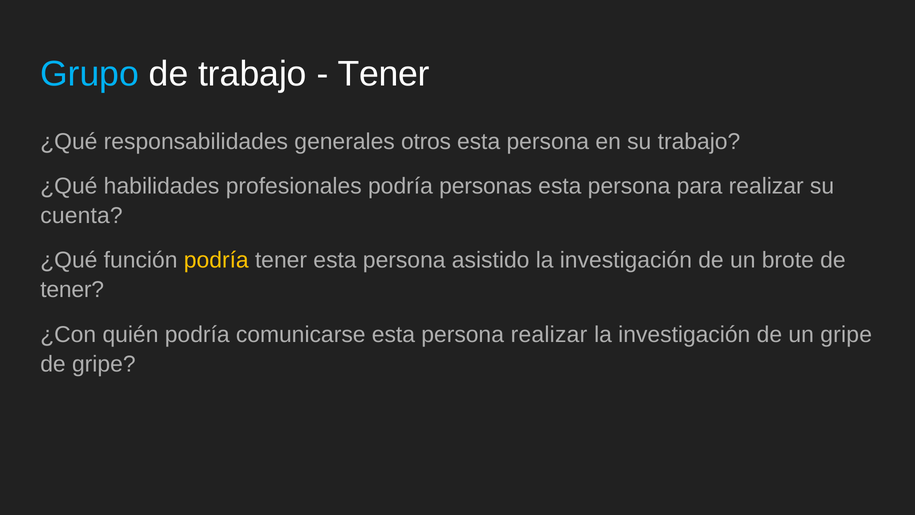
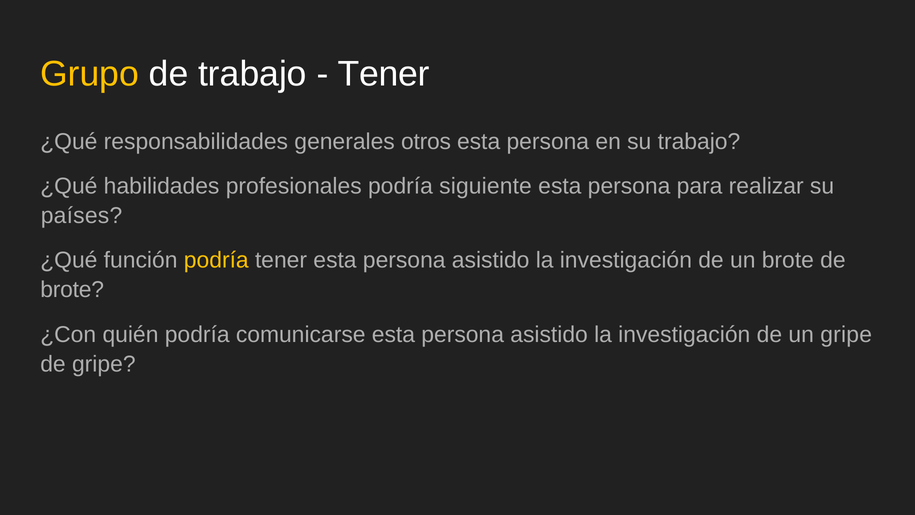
Grupo colour: light blue -> yellow
personas: personas -> siguiente
cuenta: cuenta -> países
tener at (72, 290): tener -> brote
comunicarse esta persona realizar: realizar -> asistido
